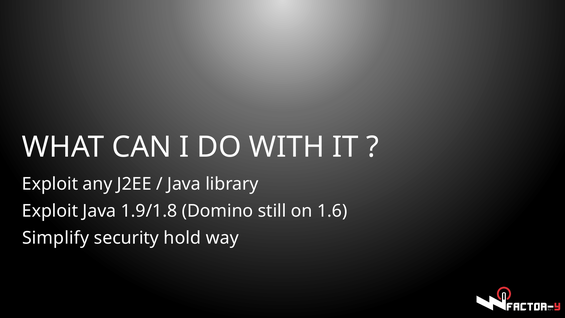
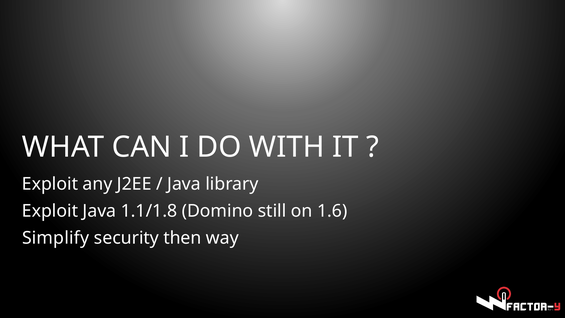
1.9/1.8: 1.9/1.8 -> 1.1/1.8
hold: hold -> then
